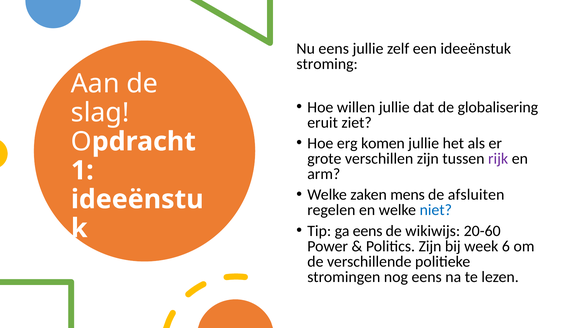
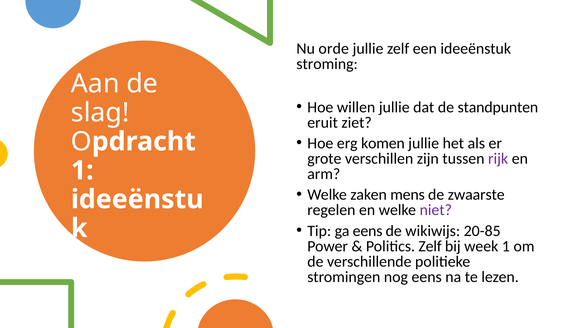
Nu eens: eens -> orde
globalisering: globalisering -> standpunten
afsluiten: afsluiten -> zwaarste
niet colour: blue -> purple
20-60: 20-60 -> 20-85
Politics Zijn: Zijn -> Zelf
week 6: 6 -> 1
